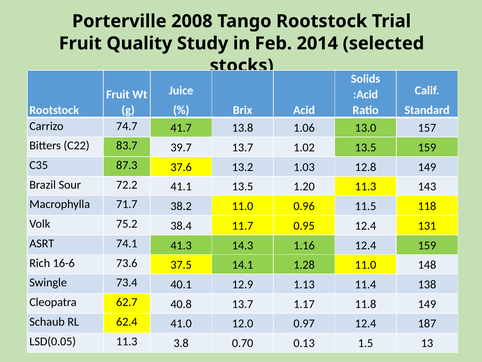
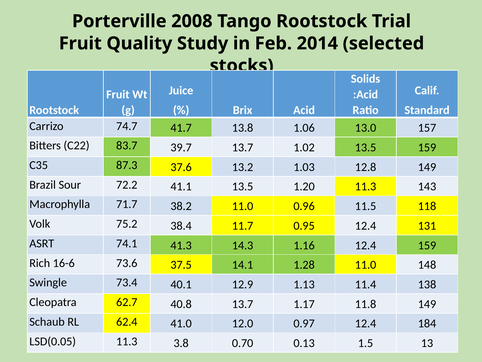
187: 187 -> 184
